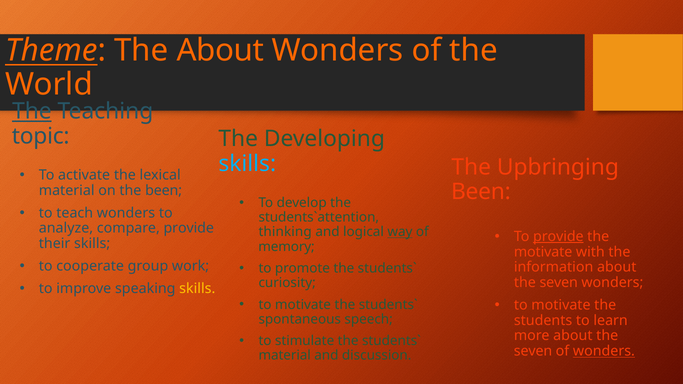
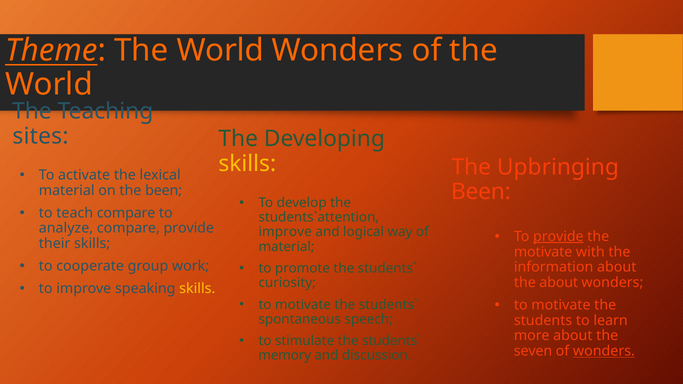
Theme The About: About -> World
The at (32, 112) underline: present -> none
topic: topic -> sites
skills at (247, 164) colour: light blue -> yellow
teach wonders: wonders -> compare
thinking at (285, 232): thinking -> improve
way underline: present -> none
memory at (287, 247): memory -> material
seven at (559, 283): seven -> about
material at (285, 356): material -> memory
